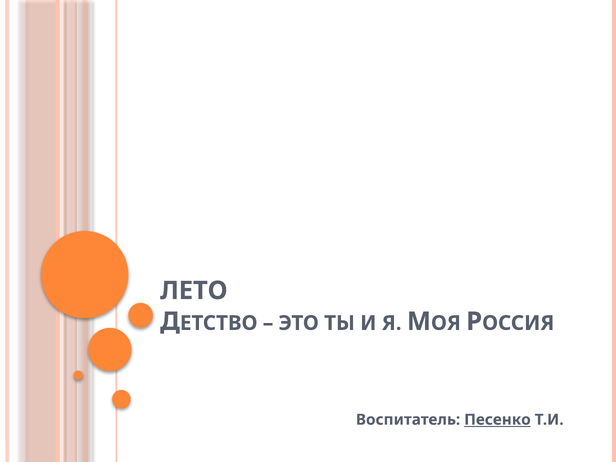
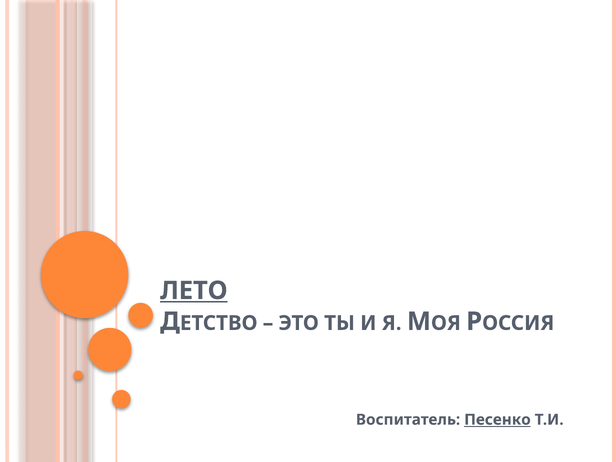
ЛЕТО underline: none -> present
